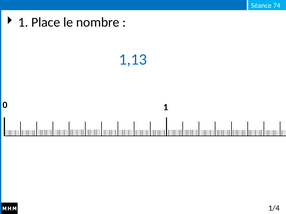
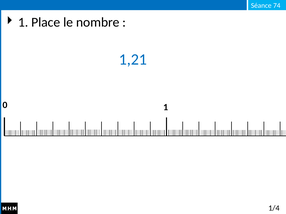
1,13: 1,13 -> 1,21
